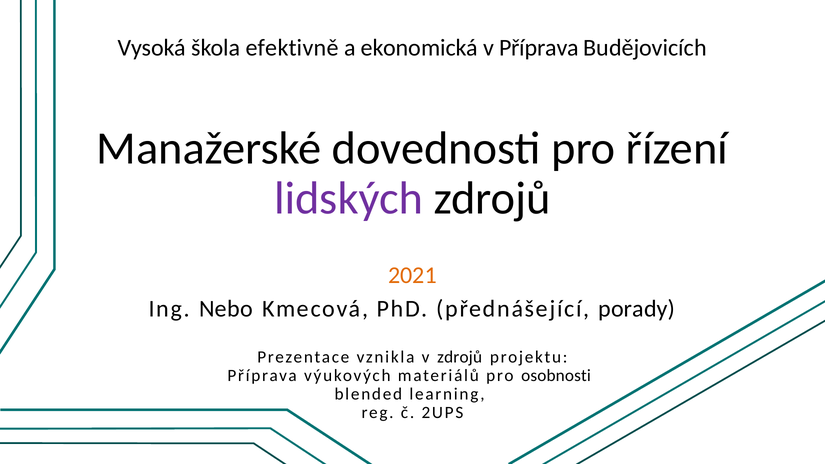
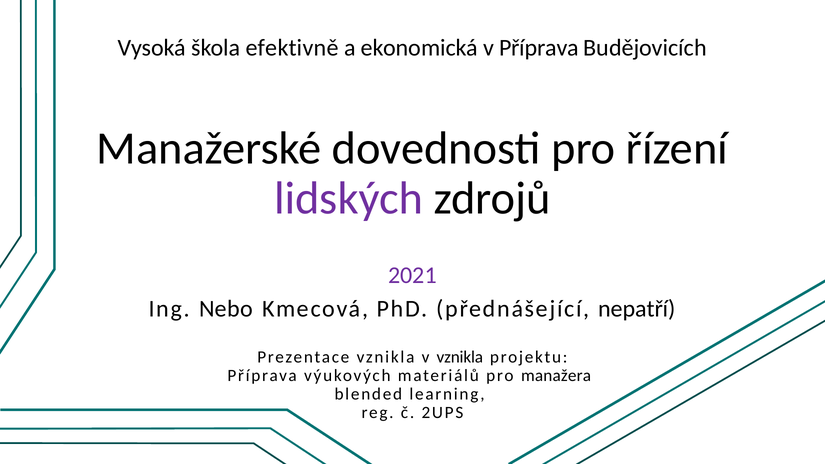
2021 colour: orange -> purple
porady: porady -> nepatří
v zdrojů: zdrojů -> vznikla
osobnosti: osobnosti -> manažera
